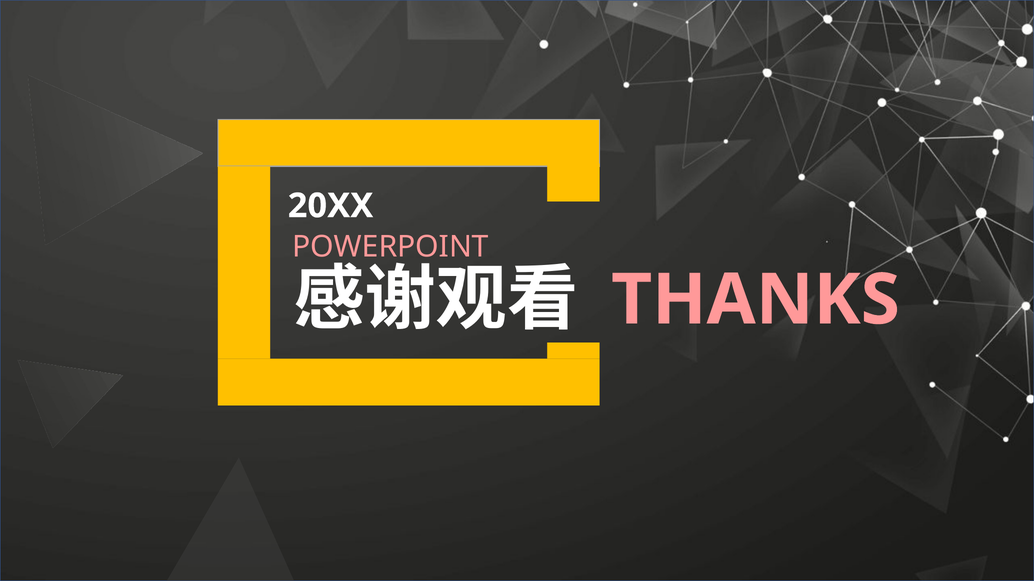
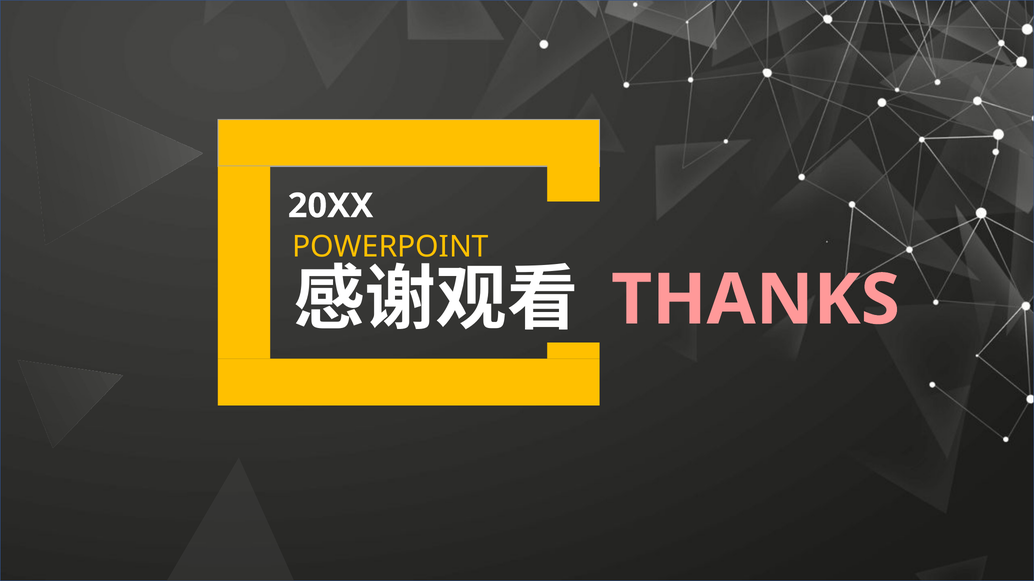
POWERPOINT colour: pink -> yellow
